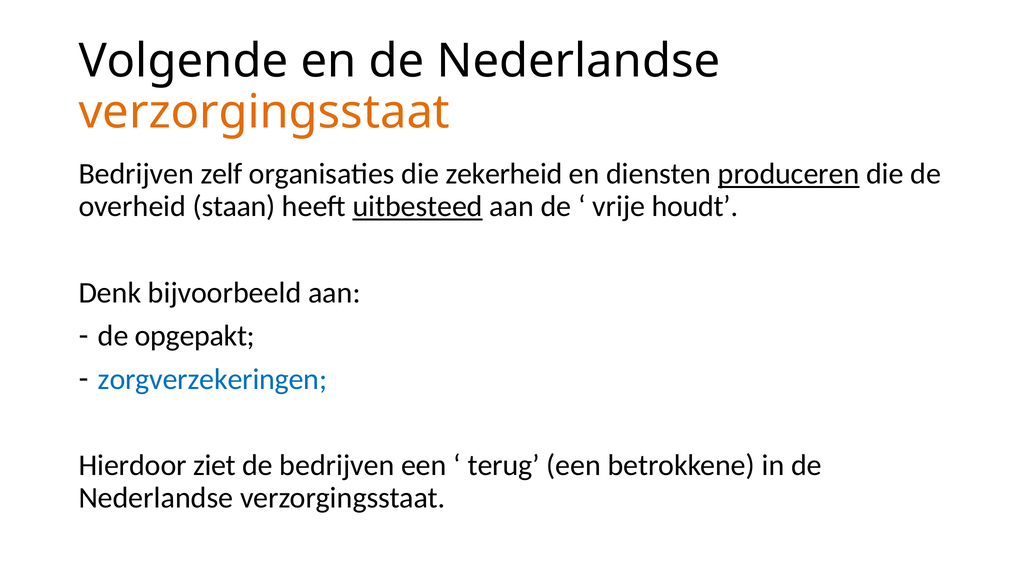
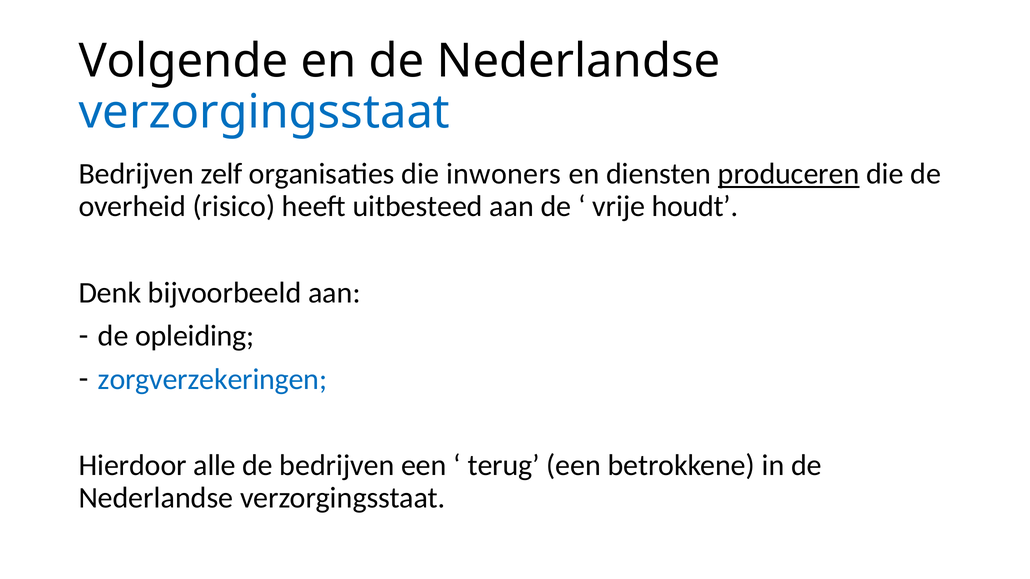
verzorgingsstaat at (264, 112) colour: orange -> blue
zekerheid: zekerheid -> inwoners
staan: staan -> risico
uitbesteed underline: present -> none
opgepakt: opgepakt -> opleiding
ziet: ziet -> alle
